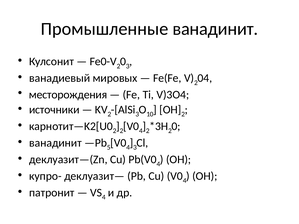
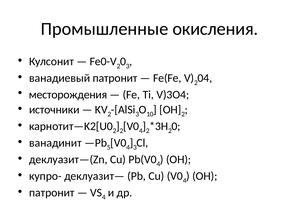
Промышленные ванадинит: ванадинит -> окисления
ванадиевый мировых: мировых -> патронит
